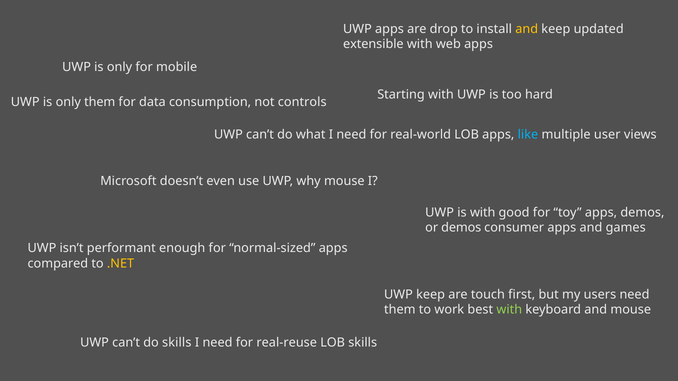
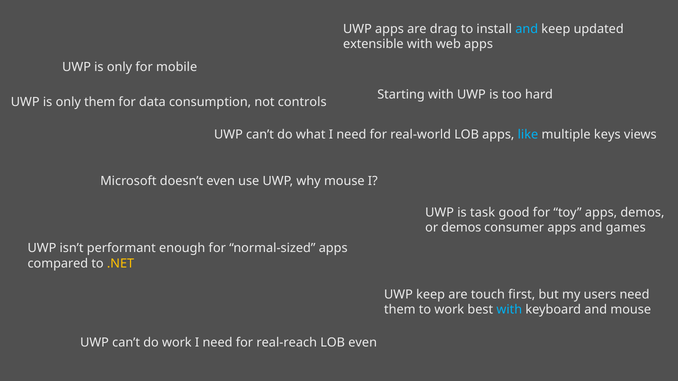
drop: drop -> drag
and at (527, 29) colour: yellow -> light blue
user: user -> keys
is with: with -> task
with at (509, 310) colour: light green -> light blue
do skills: skills -> work
real-reuse: real-reuse -> real-reach
LOB skills: skills -> even
